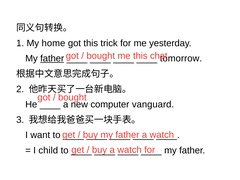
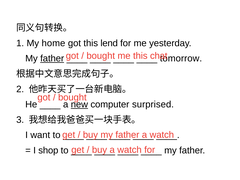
trick: trick -> lend
new underline: none -> present
vanguard: vanguard -> surprised
child: child -> shop
